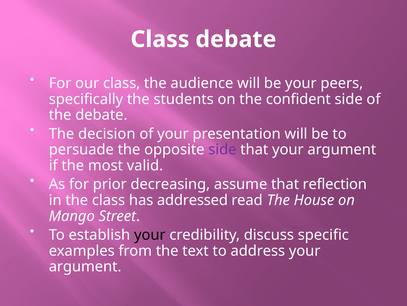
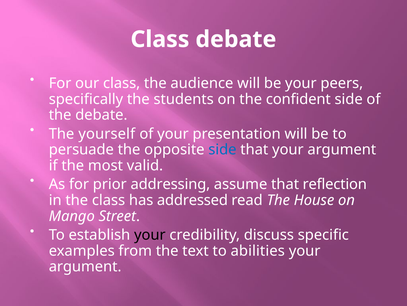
decision: decision -> yourself
side at (222, 149) colour: purple -> blue
decreasing: decreasing -> addressing
address: address -> abilities
